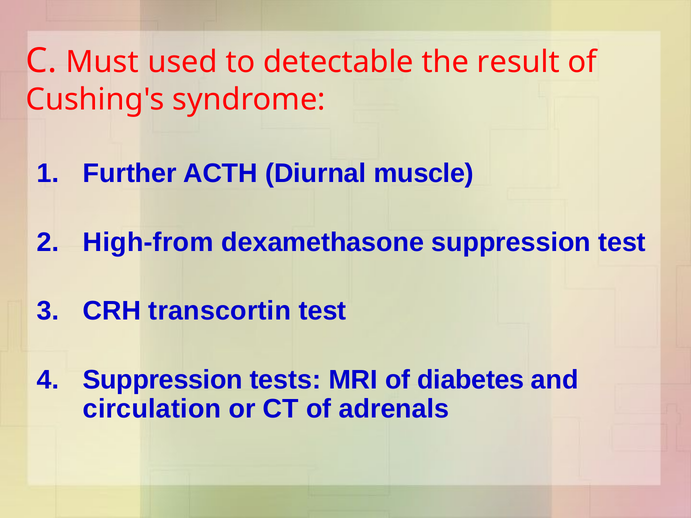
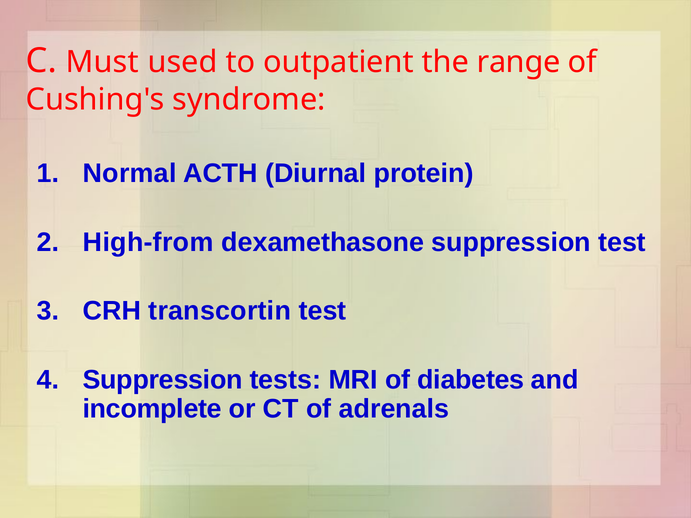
detectable: detectable -> outpatient
result: result -> range
Further: Further -> Normal
muscle: muscle -> protein
circulation: circulation -> incomplete
